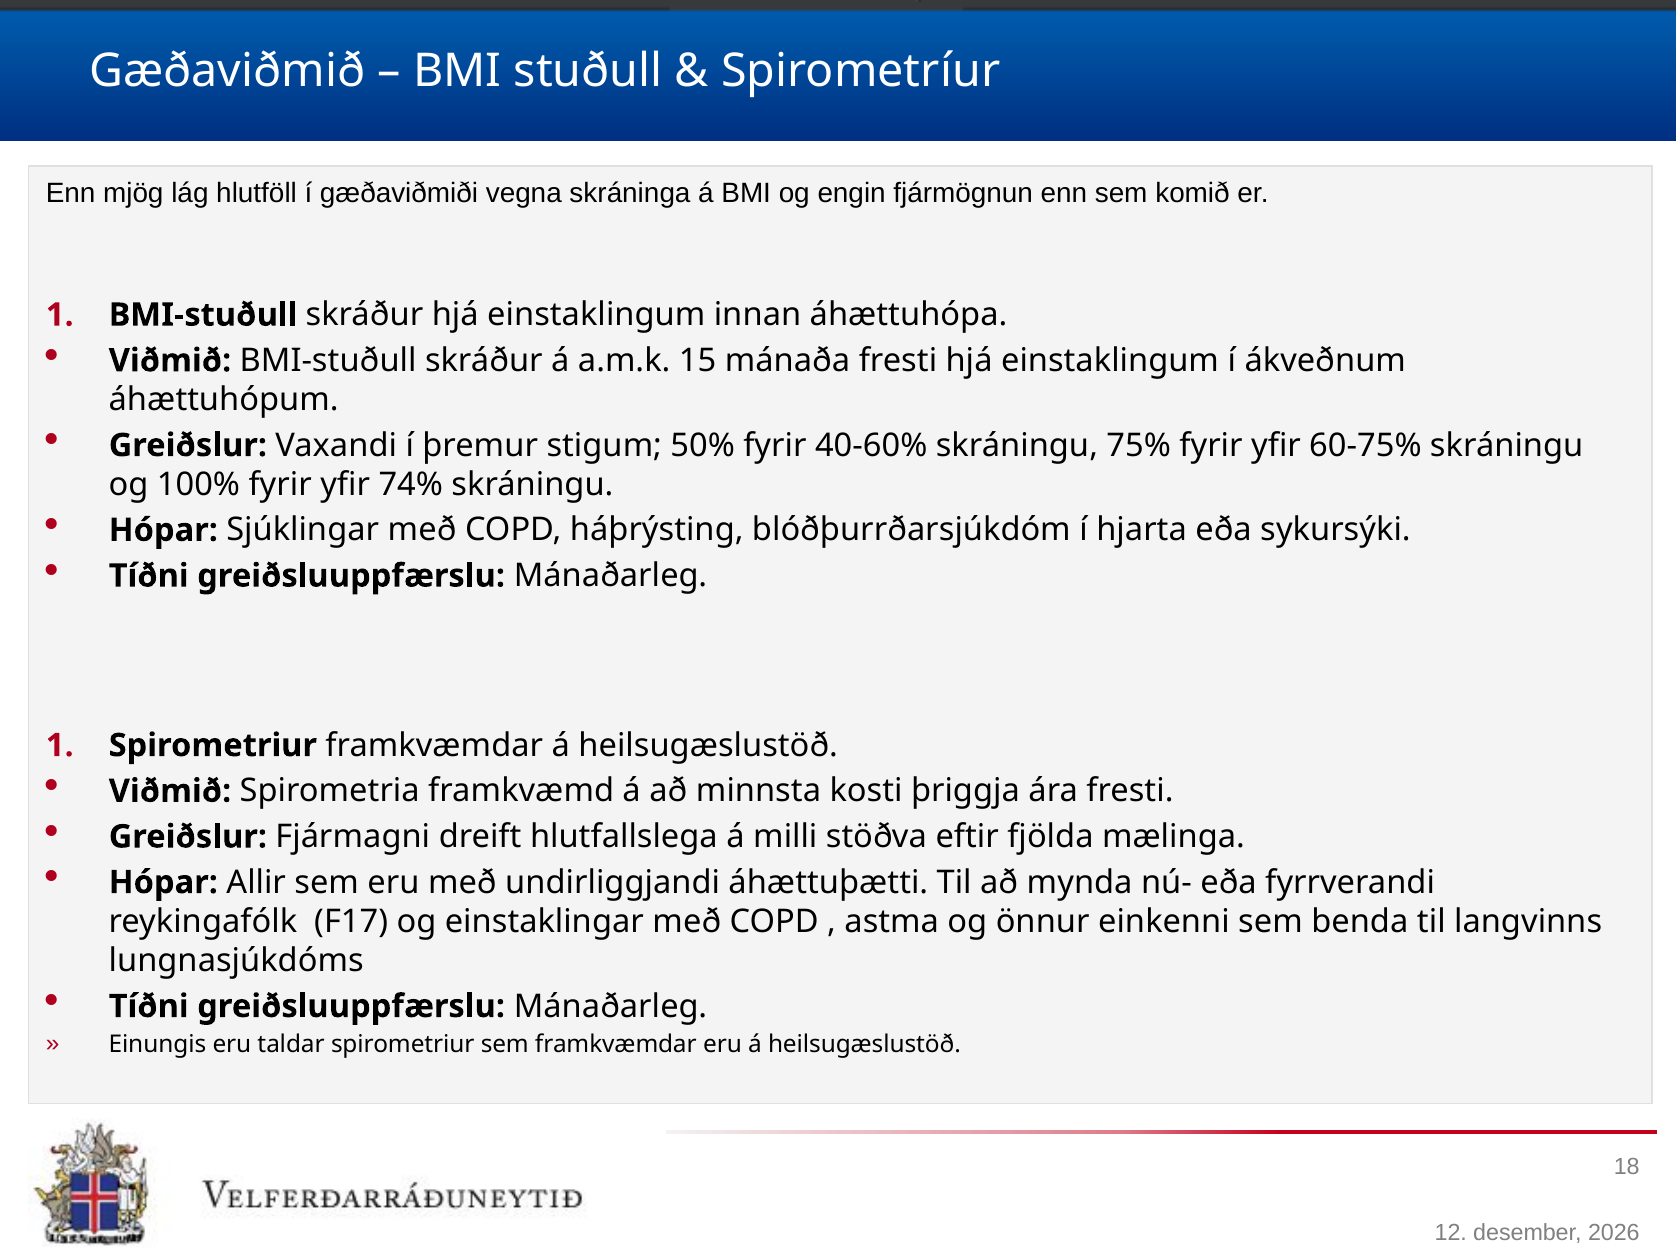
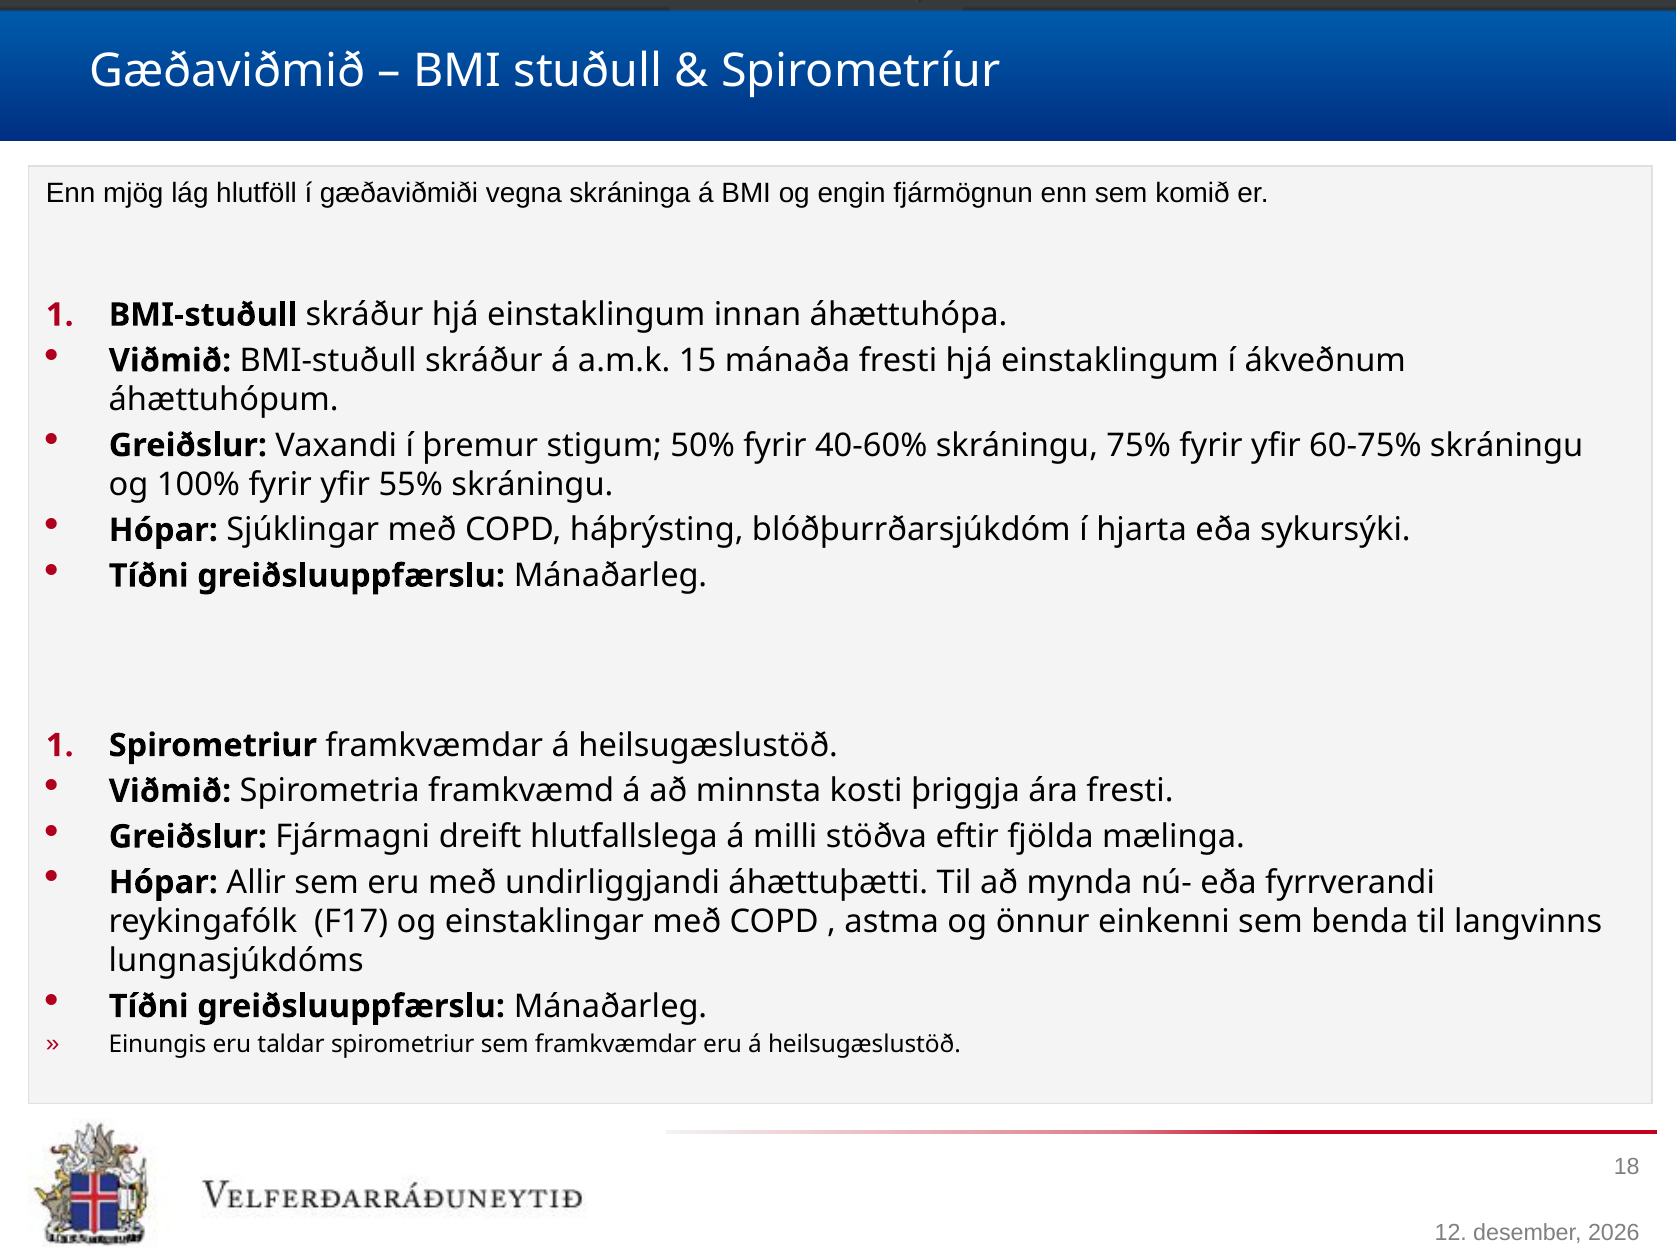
74%: 74% -> 55%
